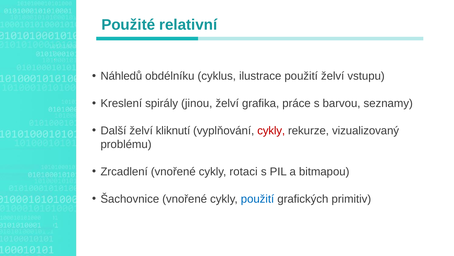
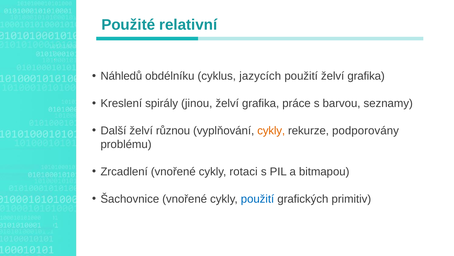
ilustrace: ilustrace -> jazycích
použití želví vstupu: vstupu -> grafika
kliknutí: kliknutí -> různou
cykly at (271, 131) colour: red -> orange
vizualizovaný: vizualizovaný -> podporovány
